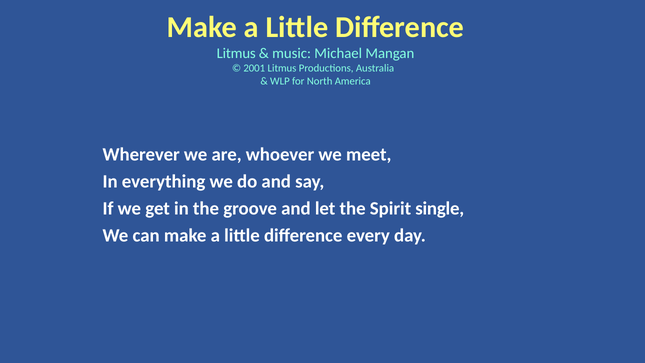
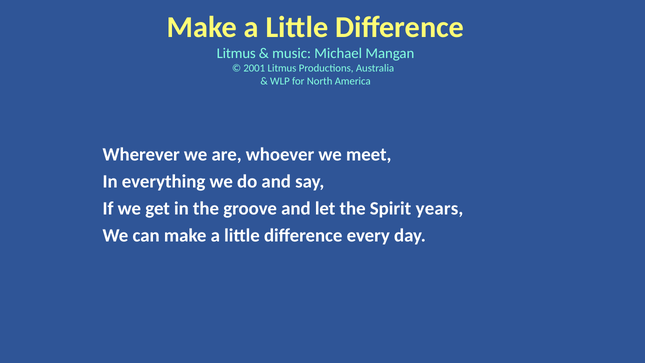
single: single -> years
